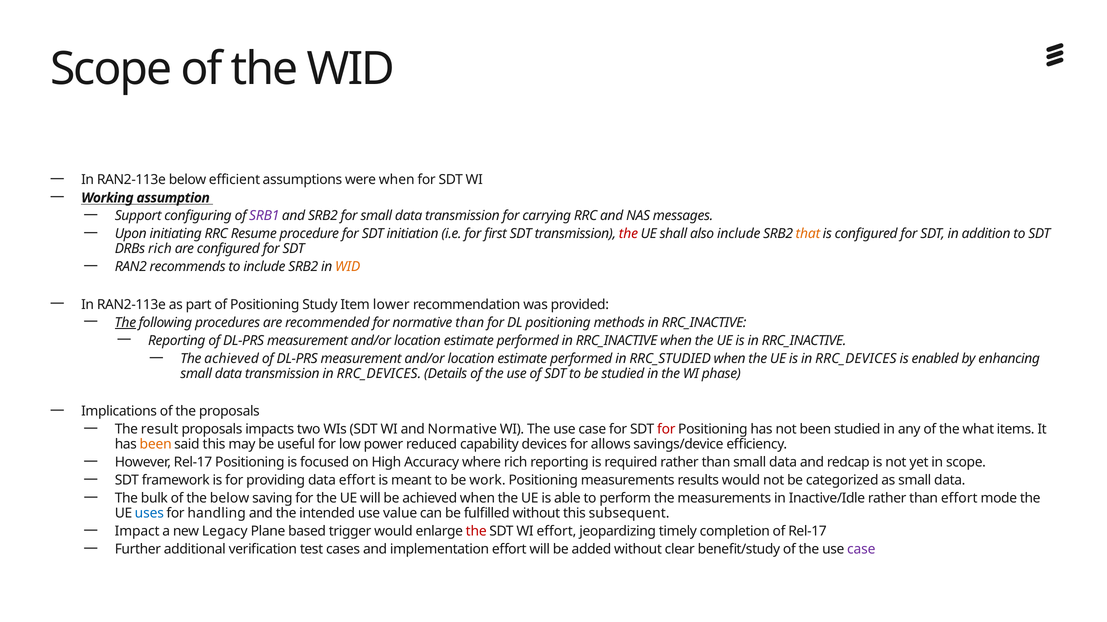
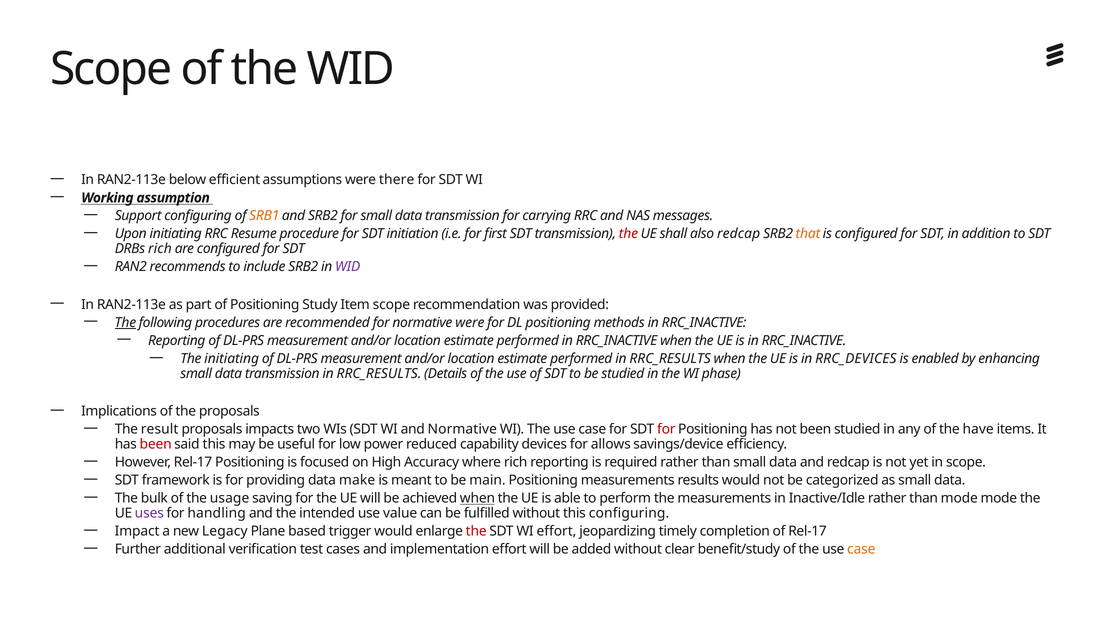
were when: when -> there
SRB1 colour: purple -> orange
also include: include -> redcap
WID at (348, 267) colour: orange -> purple
Item lower: lower -> scope
normative than: than -> were
The achieved: achieved -> initiating
performed in RRC_STUDIED: RRC_STUDIED -> RRC_RESULTS
transmission in RRC_DEVICES: RRC_DEVICES -> RRC_RESULTS
what: what -> have
been at (156, 445) colour: orange -> red
data effort: effort -> make
work: work -> main
the below: below -> usage
when at (477, 499) underline: none -> present
than effort: effort -> mode
uses colour: blue -> purple
this subsequent: subsequent -> configuring
case at (861, 550) colour: purple -> orange
